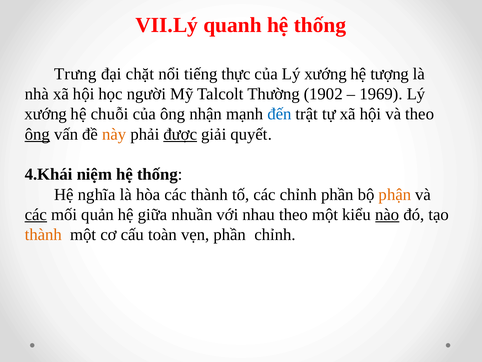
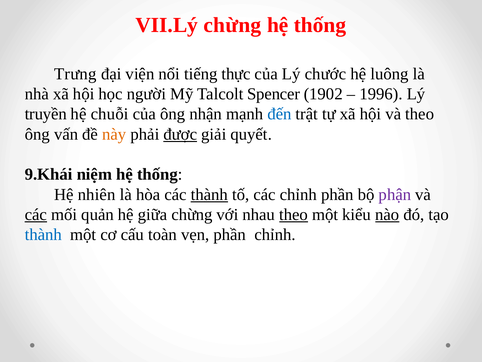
VII.Lý quanh: quanh -> chừng
chặt: chặt -> viện
của Lý xướng: xướng -> chước
tượng: tượng -> luông
Thường: Thường -> Spencer
1969: 1969 -> 1996
xướng at (46, 114): xướng -> truyền
ông at (37, 134) underline: present -> none
4.Khái: 4.Khái -> 9.Khái
nghĩa: nghĩa -> nhiên
thành at (209, 194) underline: none -> present
phận colour: orange -> purple
giữa nhuần: nhuần -> chừng
theo at (294, 214) underline: none -> present
thành at (43, 234) colour: orange -> blue
